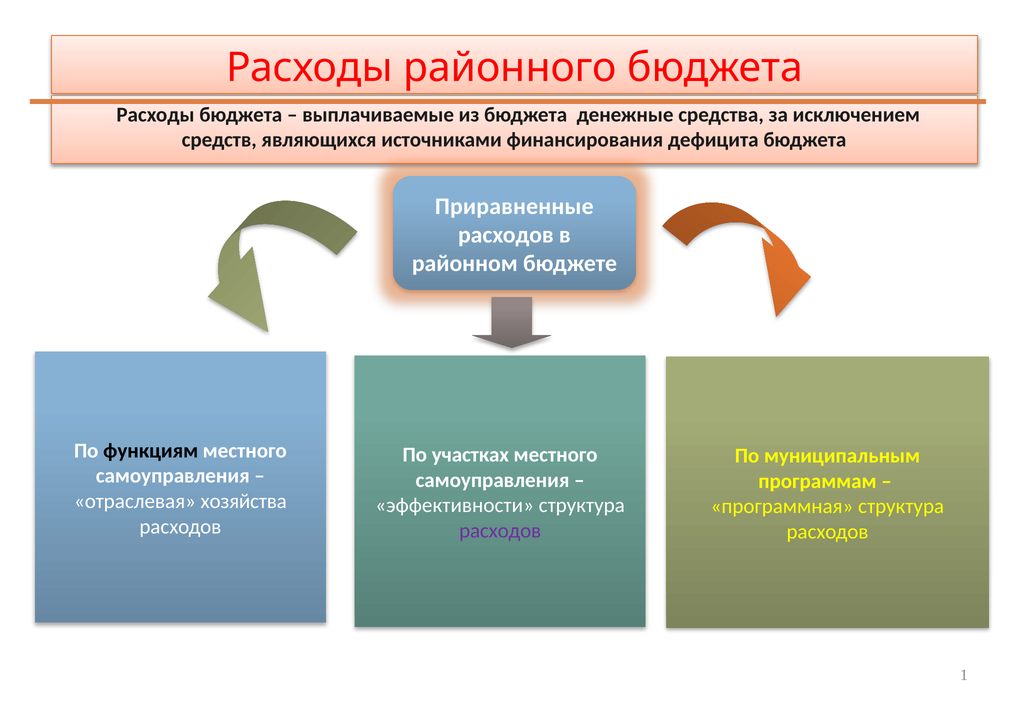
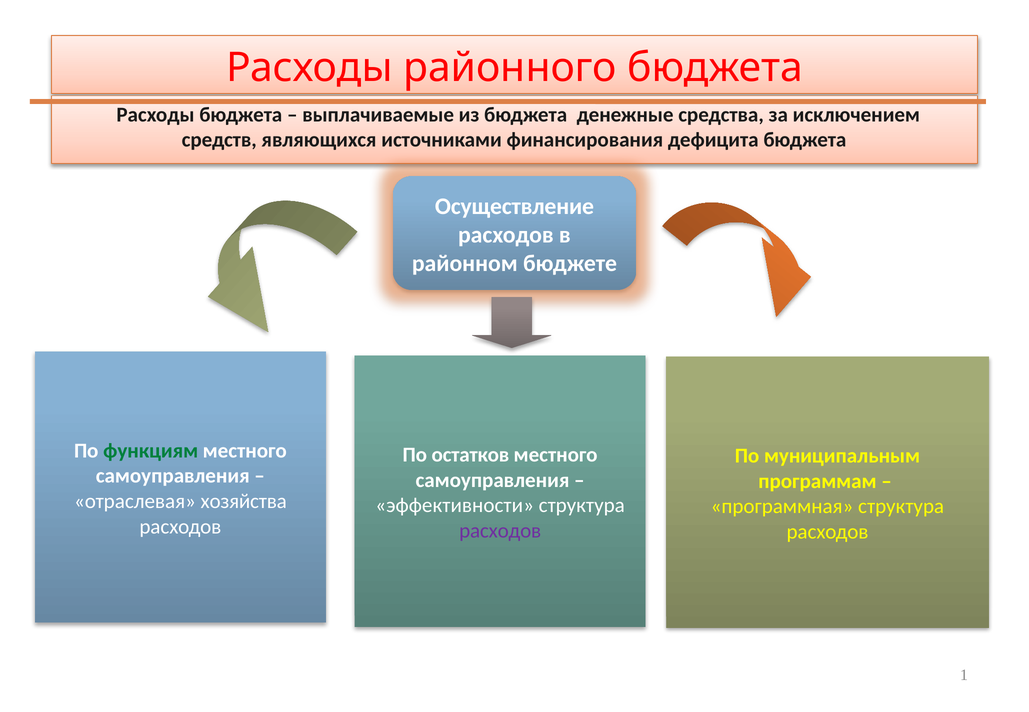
Приравненные: Приравненные -> Осуществление
функциям colour: black -> green
участках: участках -> остатков
